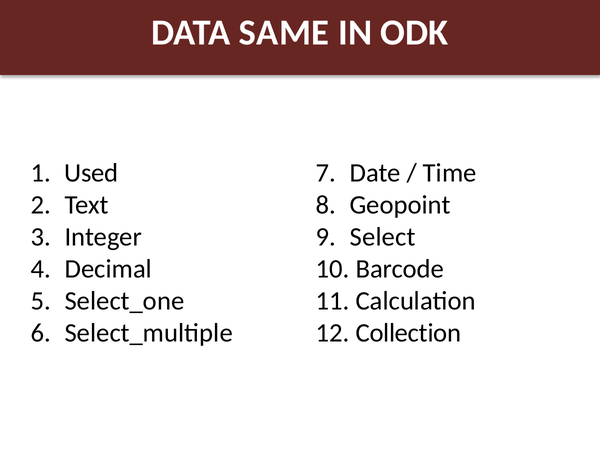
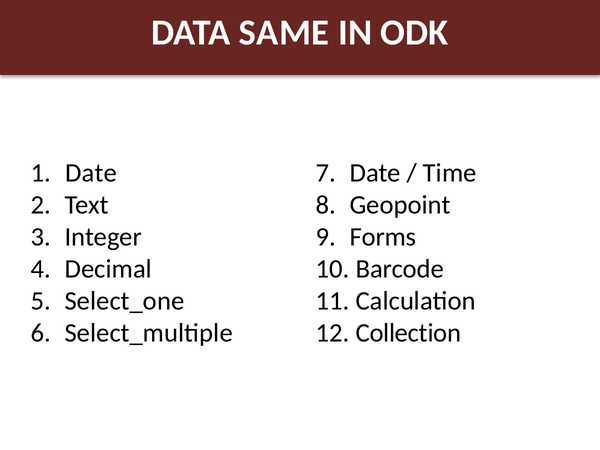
Used at (91, 173): Used -> Date
Select: Select -> Forms
